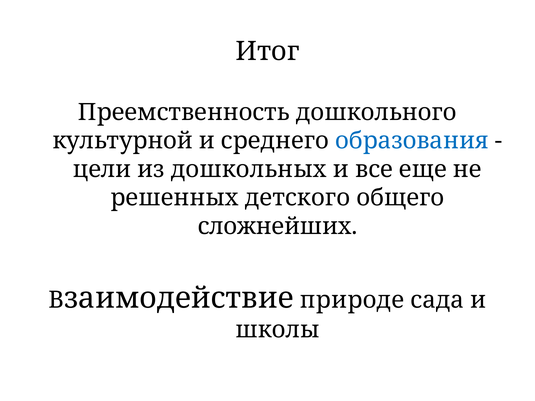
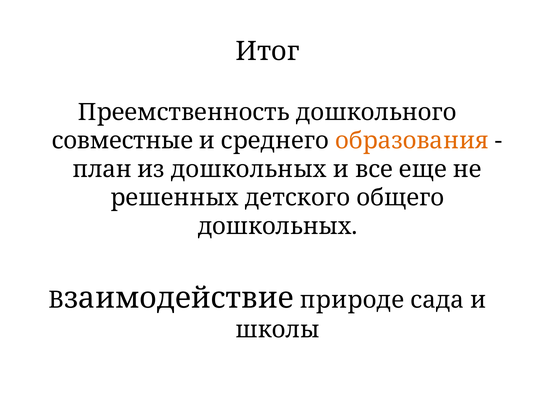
культурной: культурной -> совместные
образования colour: blue -> orange
цели: цели -> план
сложнейших at (278, 226): сложнейших -> дошкольных
